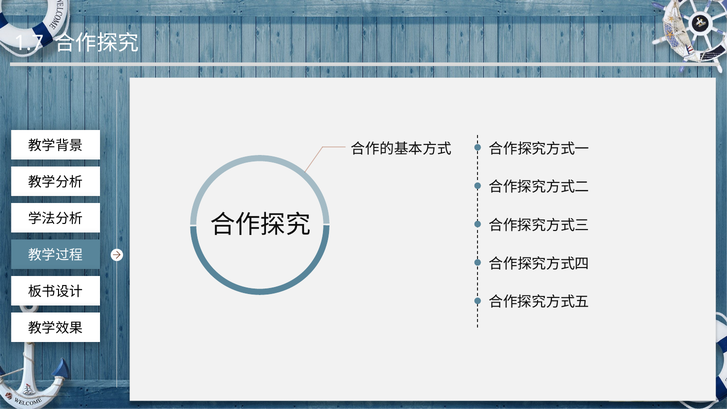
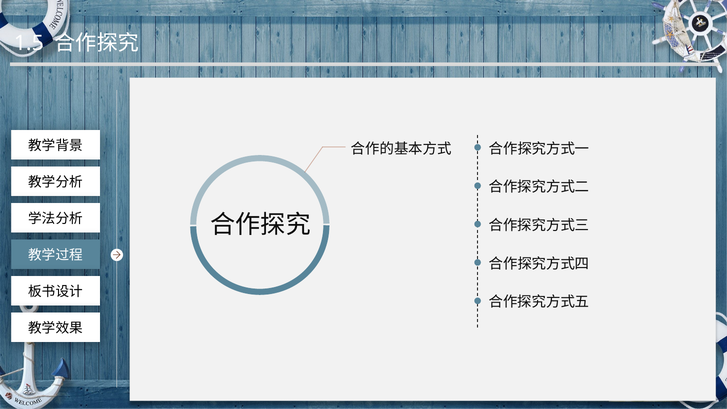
1.7: 1.7 -> 1.5
